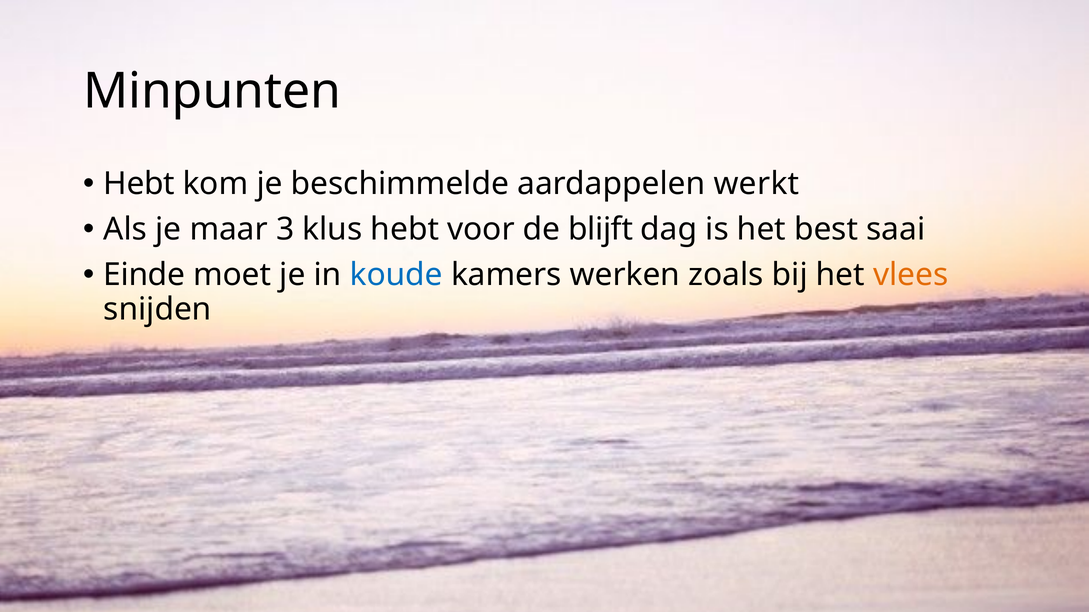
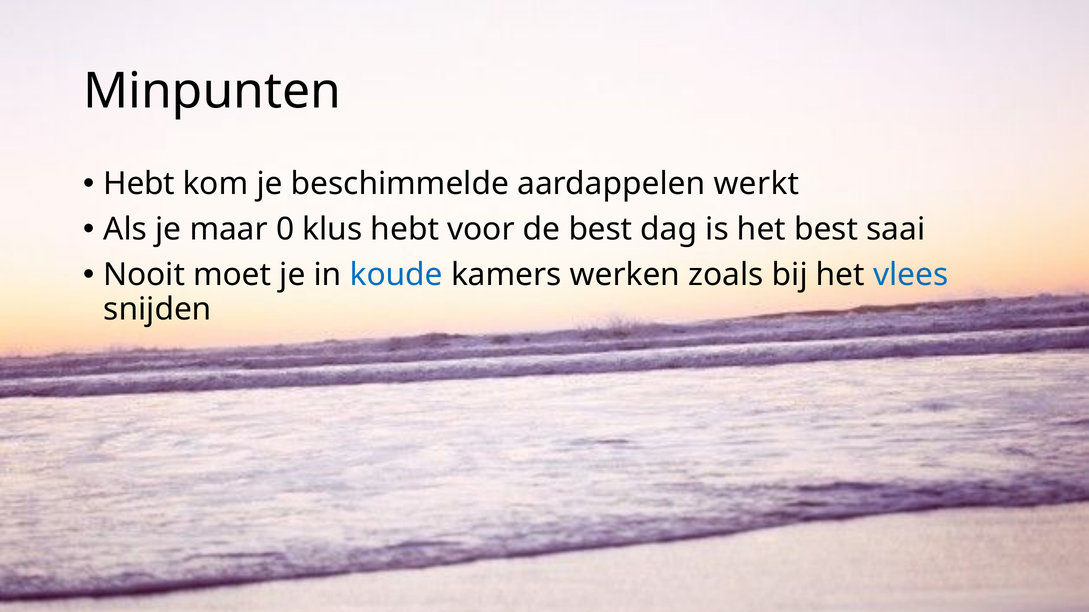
3: 3 -> 0
de blijft: blijft -> best
Einde: Einde -> Nooit
vlees colour: orange -> blue
